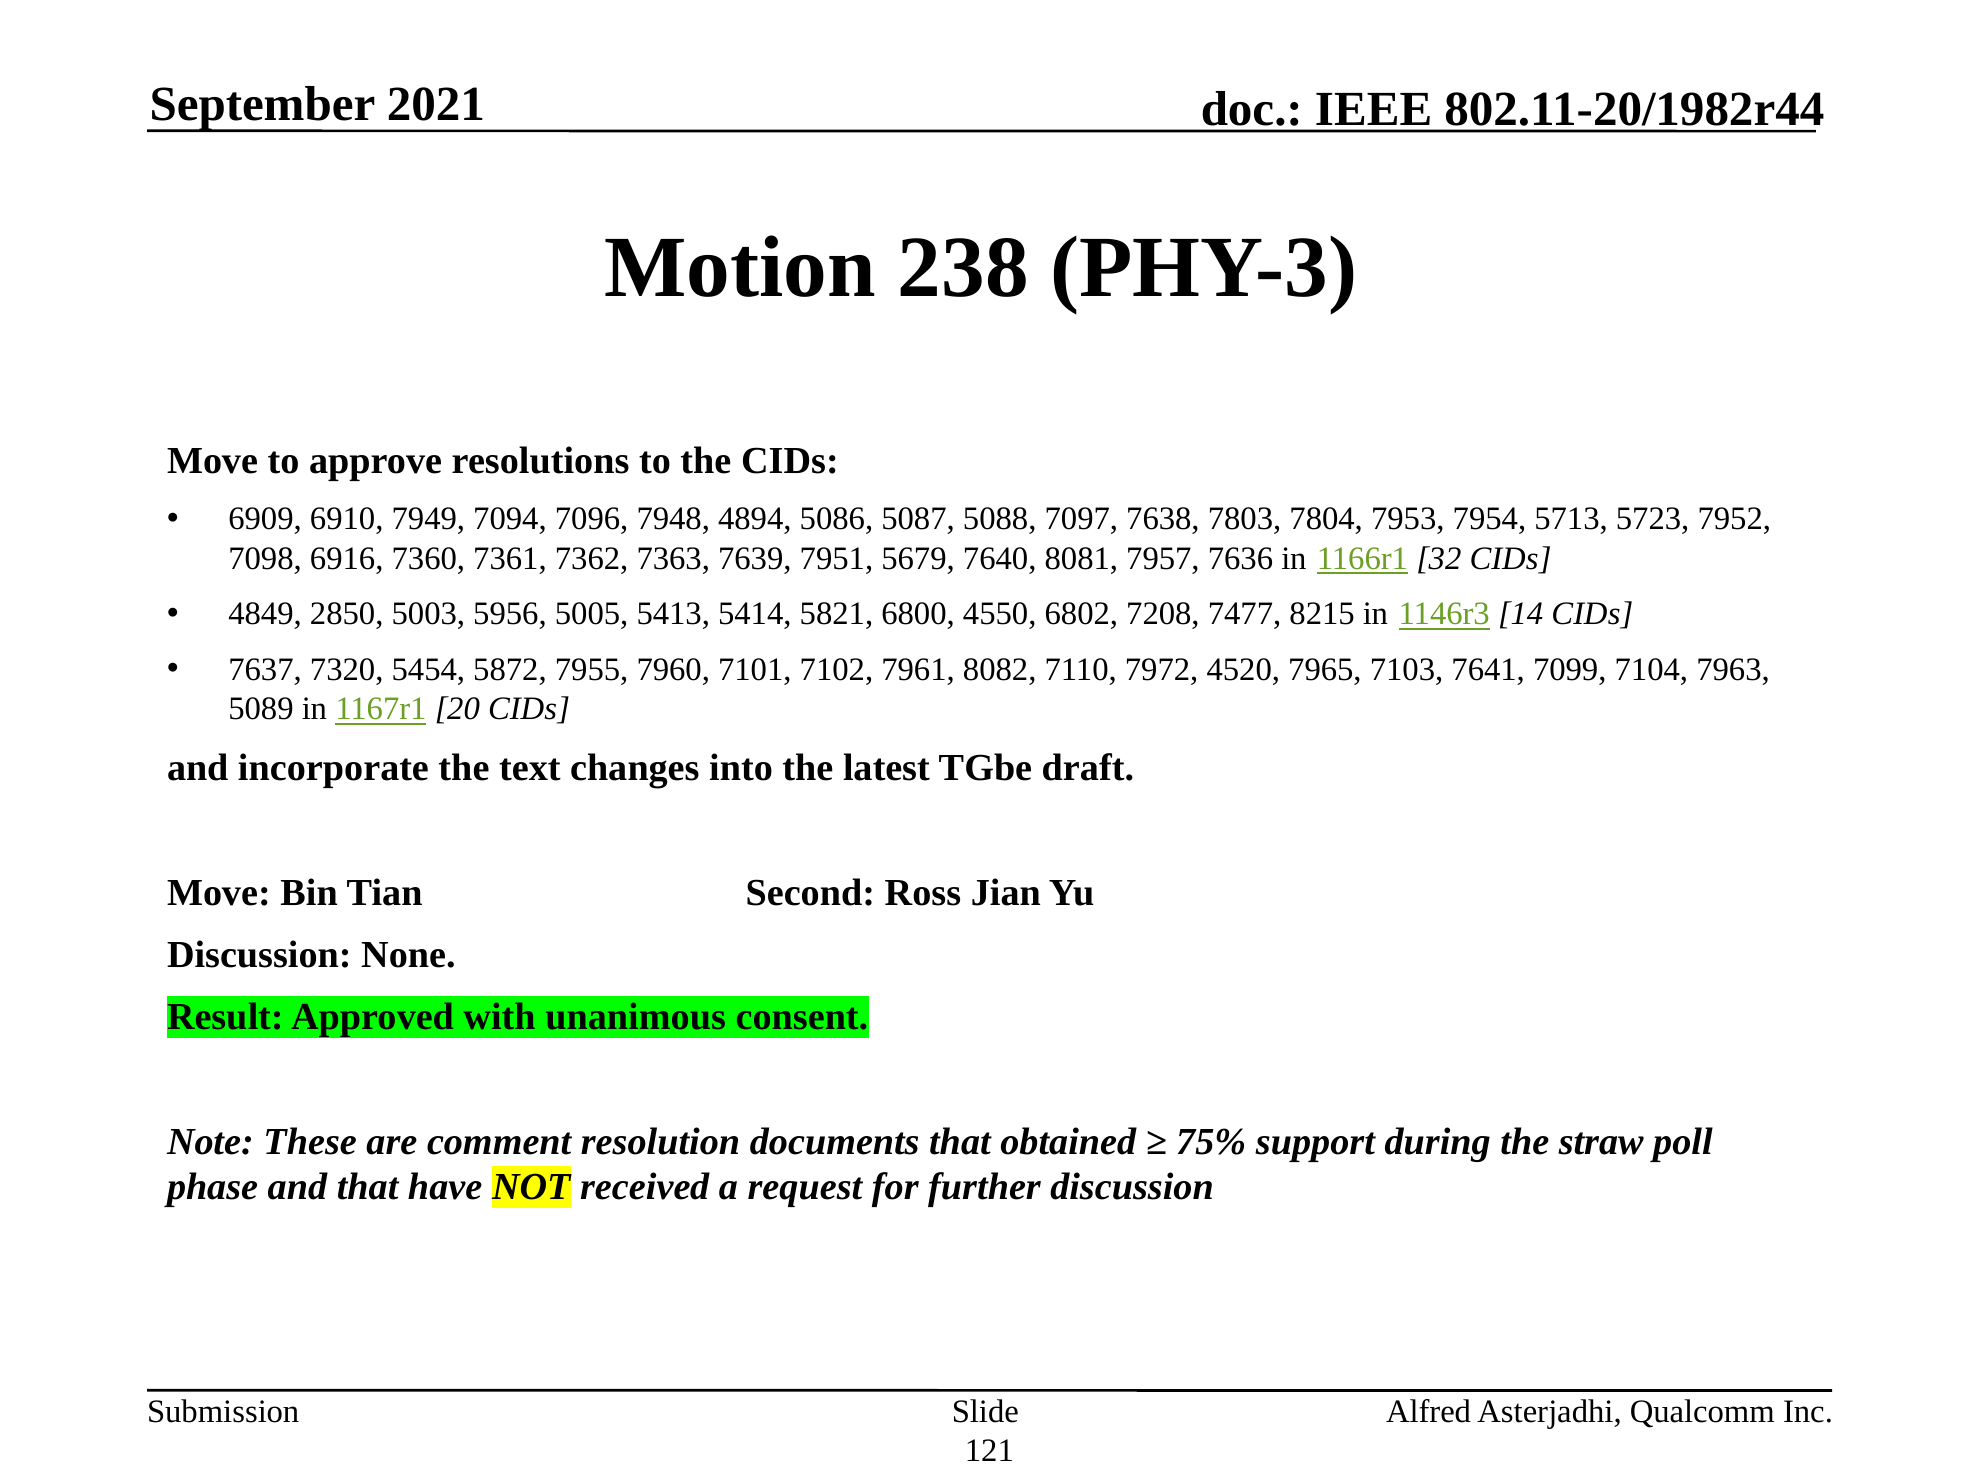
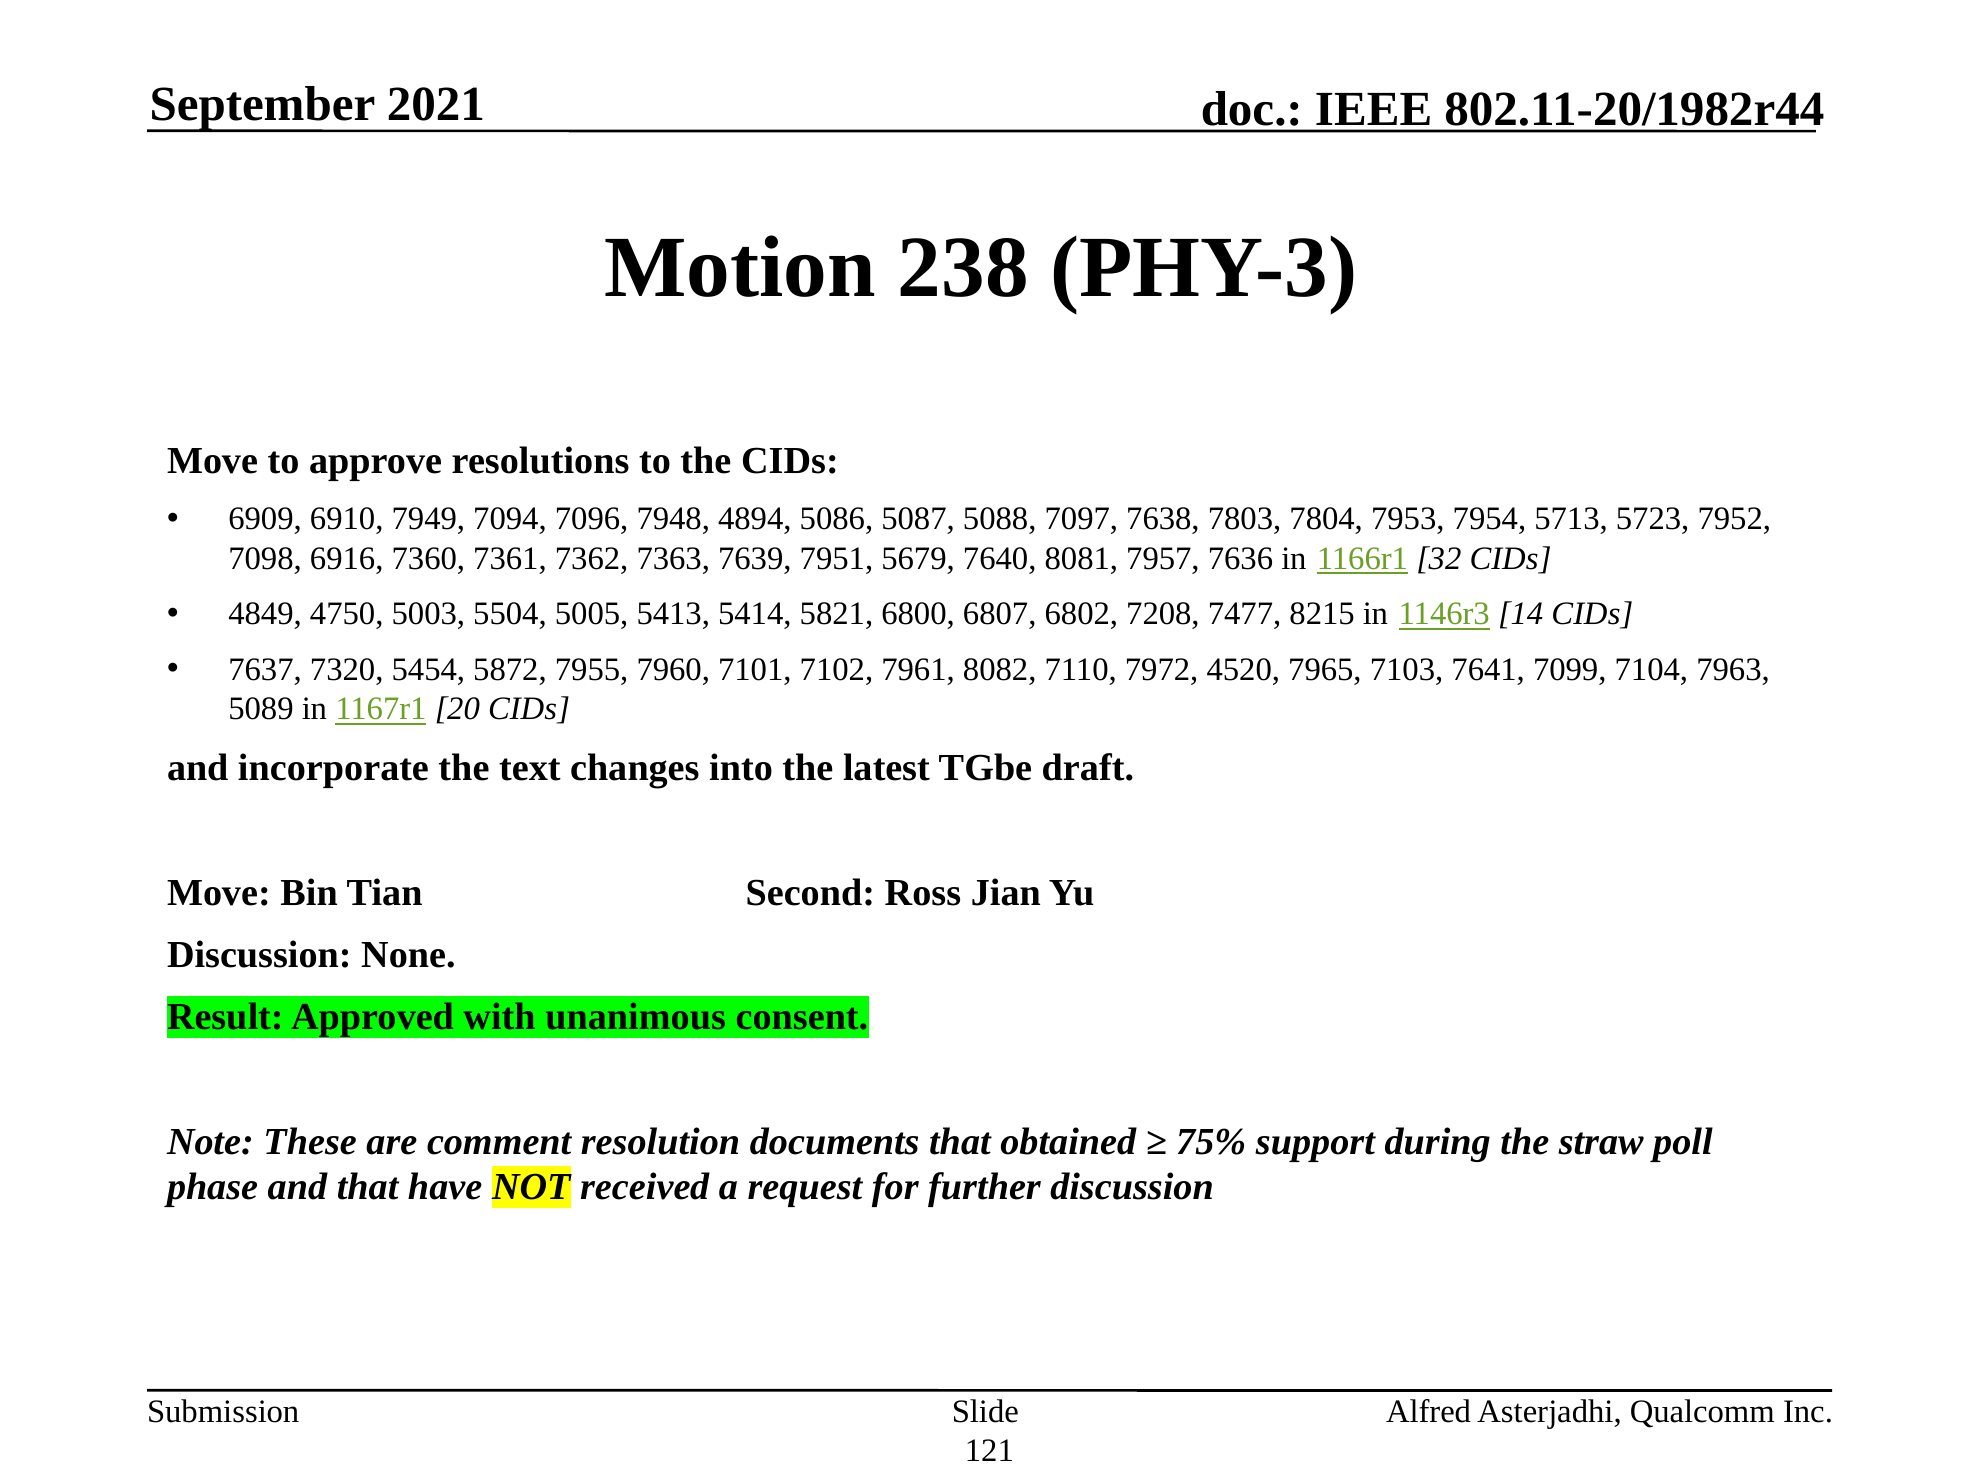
2850: 2850 -> 4750
5956: 5956 -> 5504
4550: 4550 -> 6807
